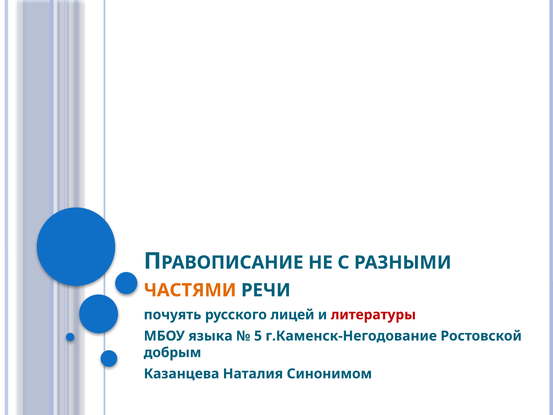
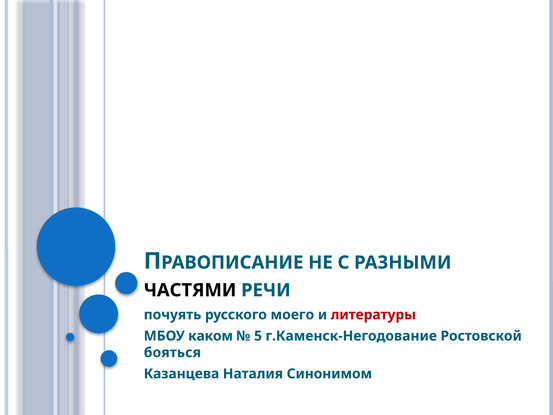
ЧАСТЯМИ colour: orange -> black
лицей: лицей -> моего
языка: языка -> каком
добрым: добрым -> бояться
